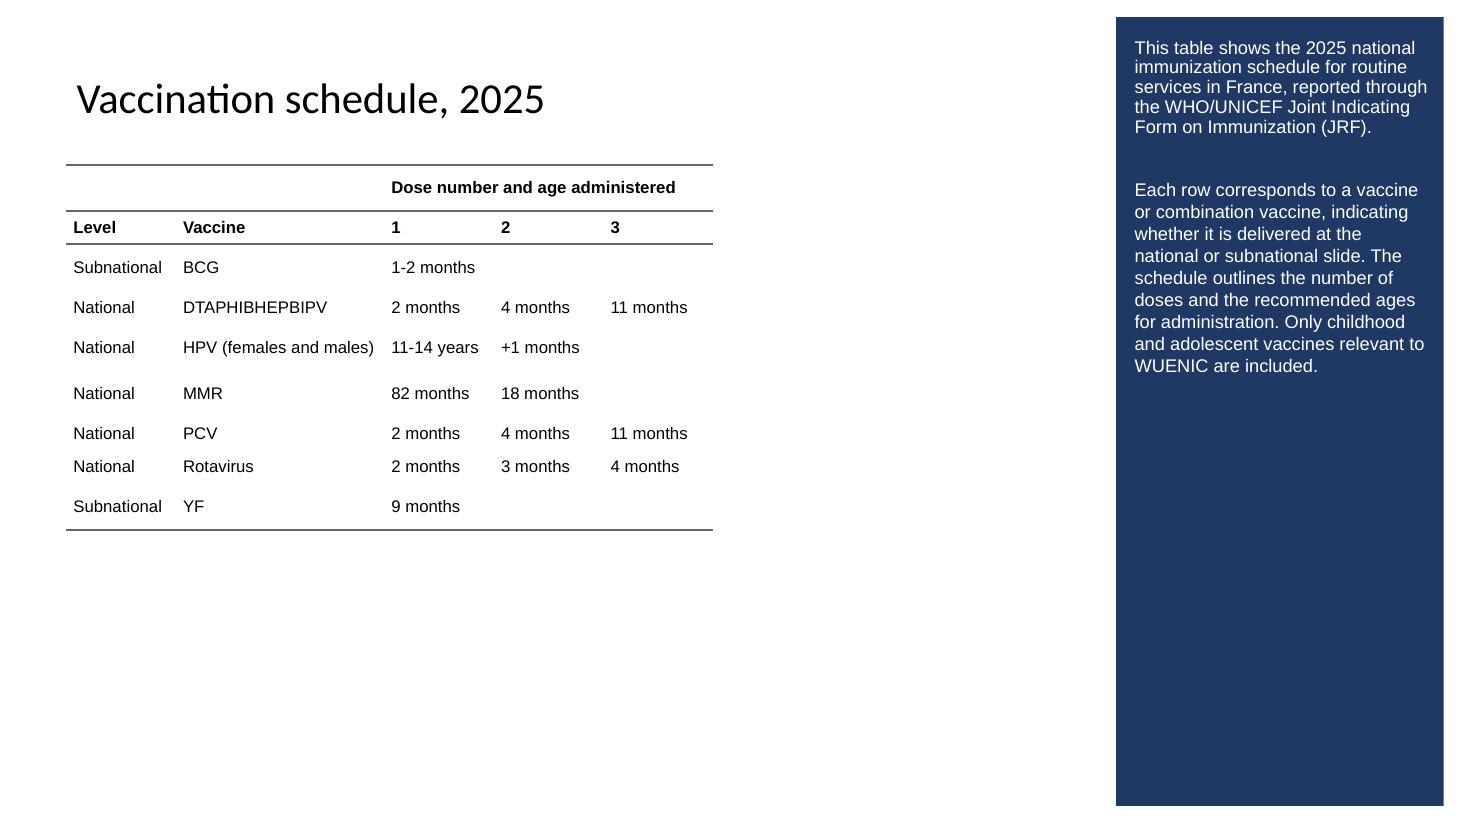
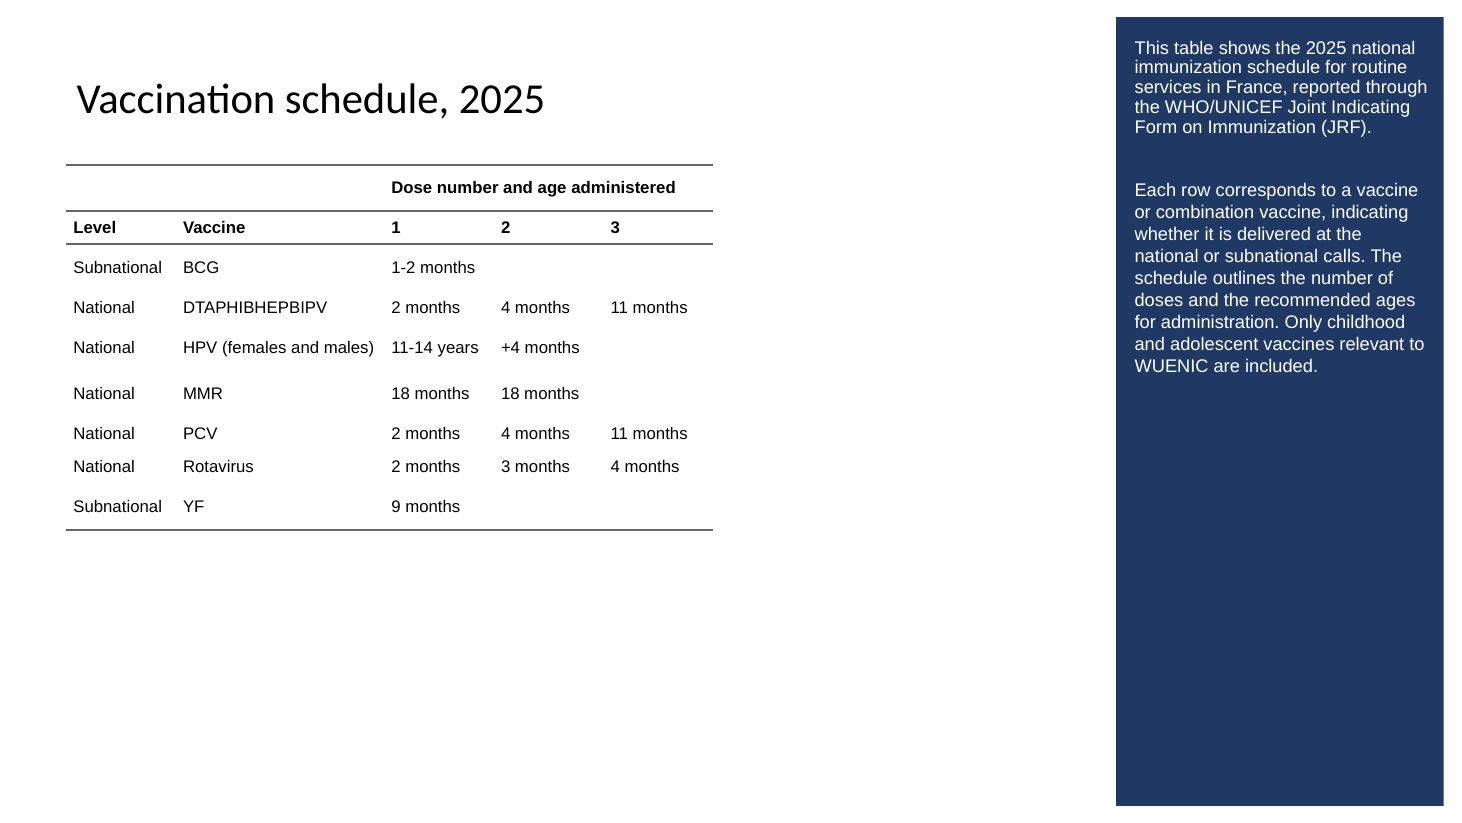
slide: slide -> calls
+1: +1 -> +4
MMR 82: 82 -> 18
